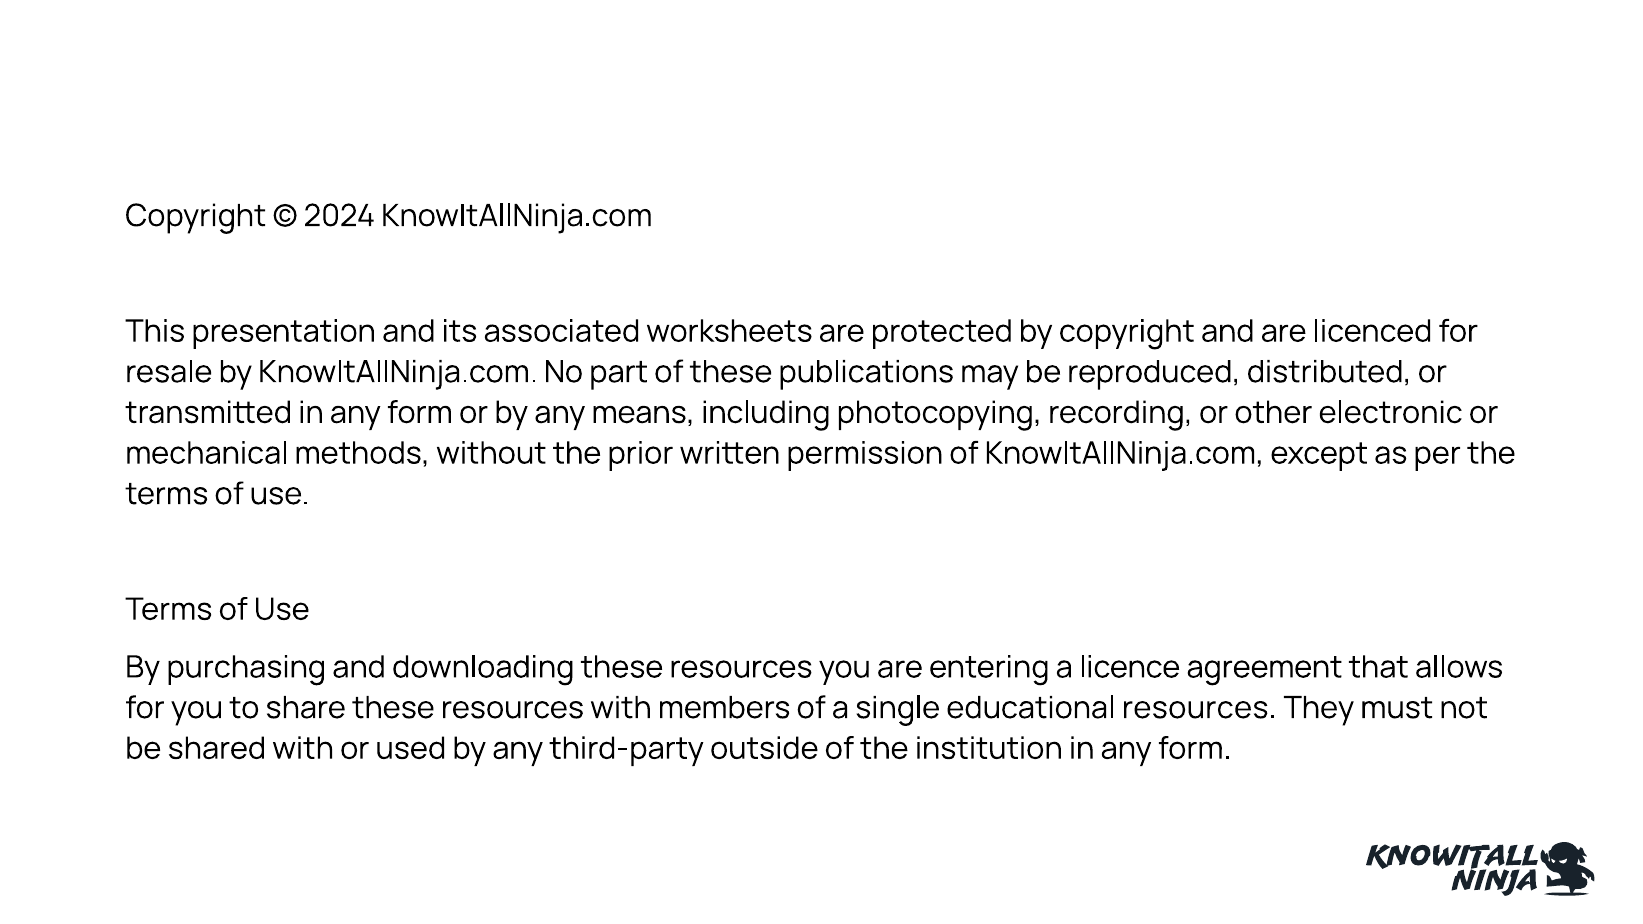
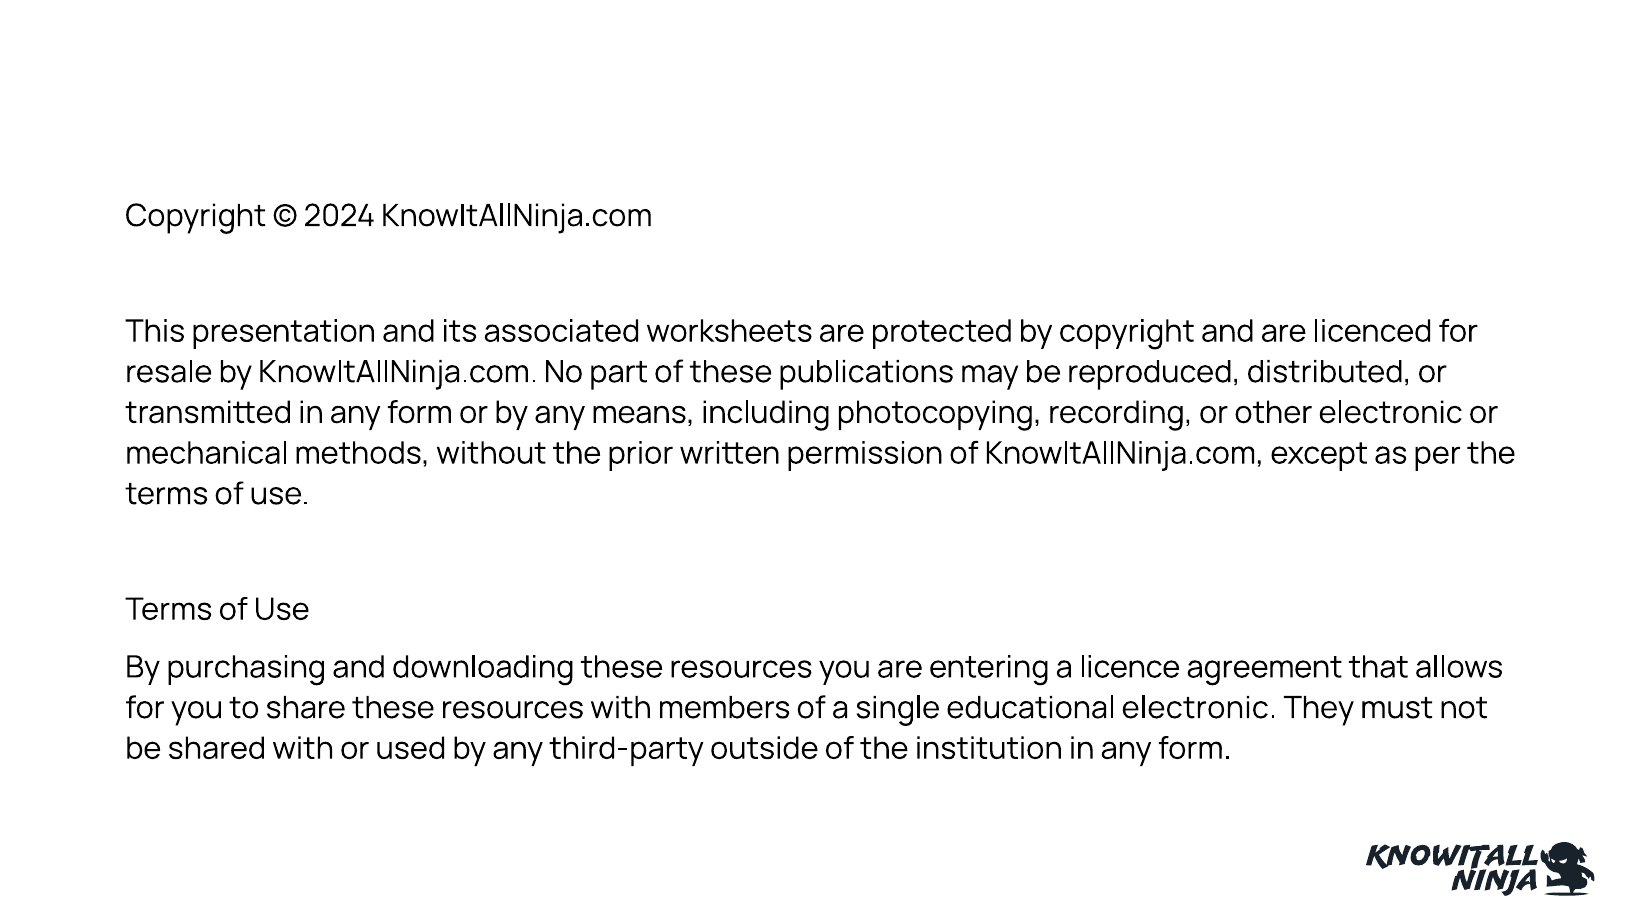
educational resources: resources -> electronic
